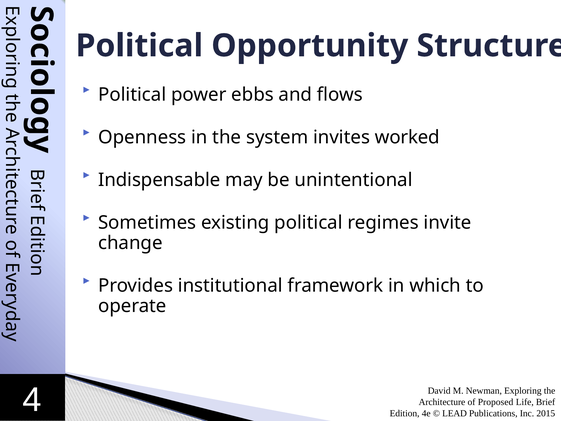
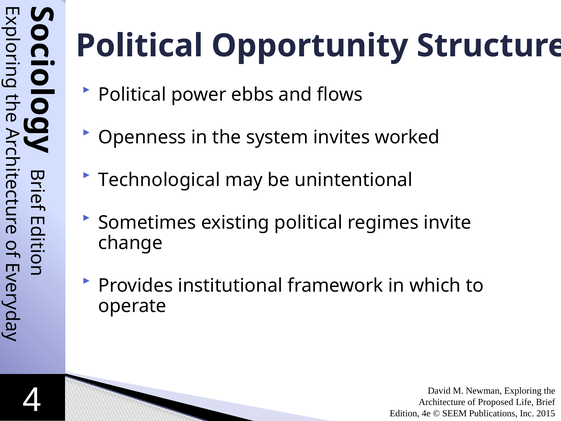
Indispensable: Indispensable -> Technological
LEAD: LEAD -> SEEM
